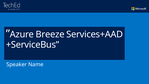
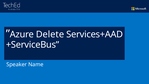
Breeze: Breeze -> Delete
